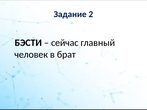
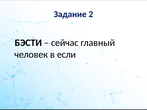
брат: брат -> если
